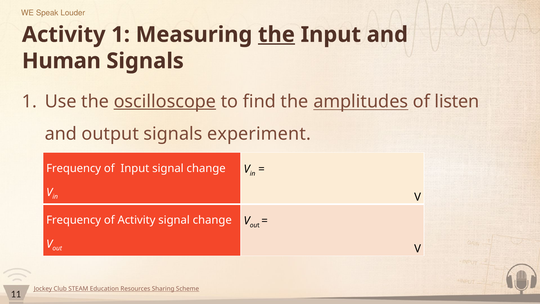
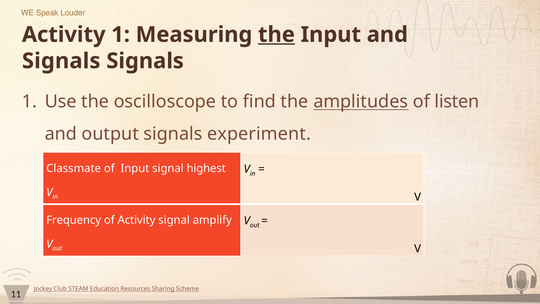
Human at (61, 61): Human -> Signals
oscilloscope underline: present -> none
Frequency at (74, 168): Frequency -> Classmate
Input signal change: change -> highest
change at (212, 220): change -> amplify
